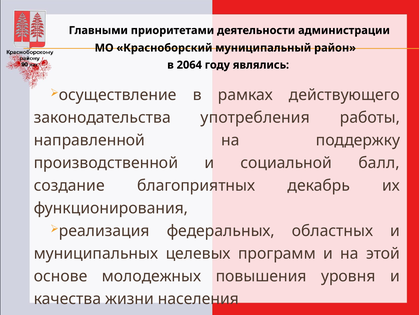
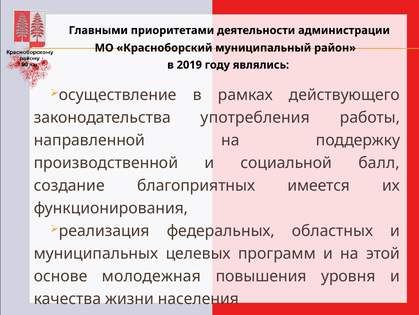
2064: 2064 -> 2019
декабрь: декабрь -> имеется
молодежных: молодежных -> молодежная
